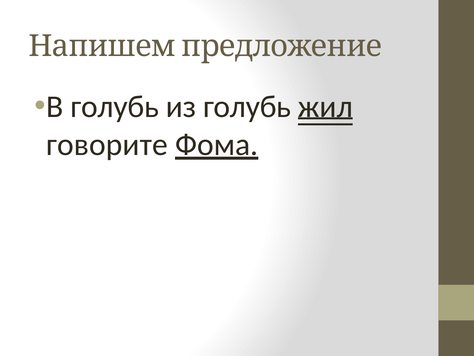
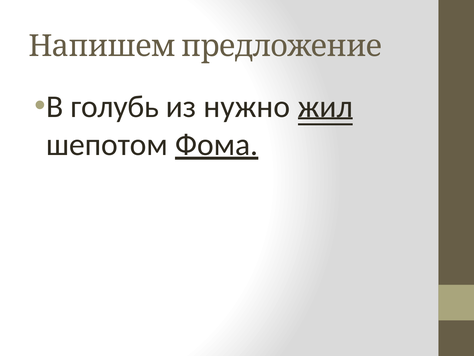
из голубь: голубь -> нужно
говорите: говорите -> шепотом
